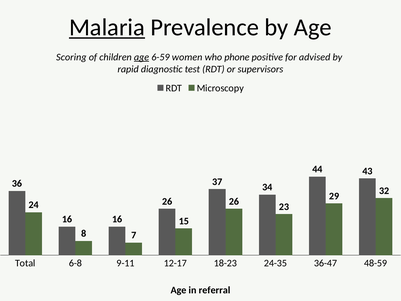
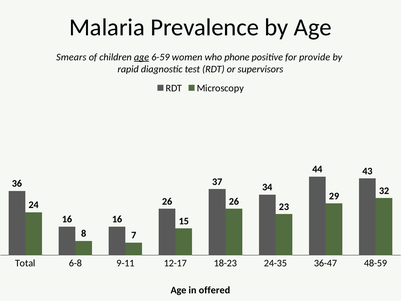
Malaria underline: present -> none
Scoring: Scoring -> Smears
advised: advised -> provide
referral: referral -> offered
